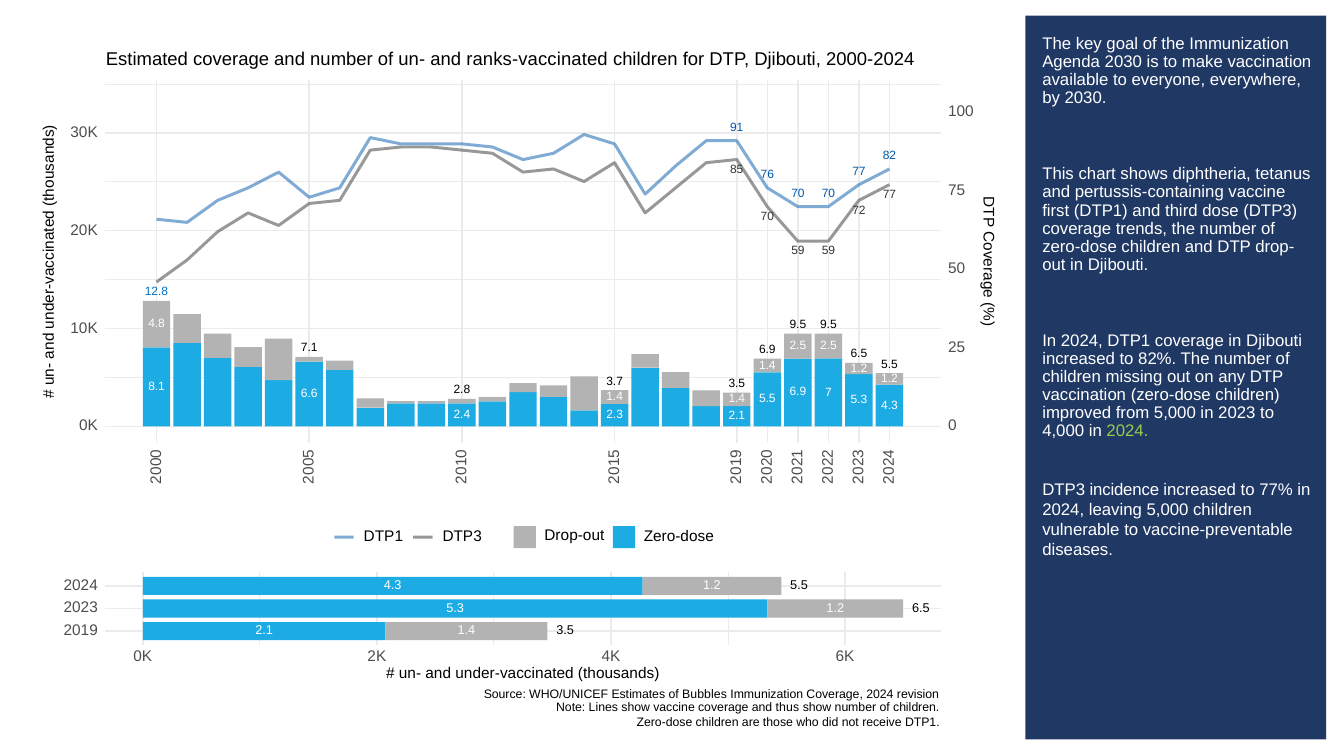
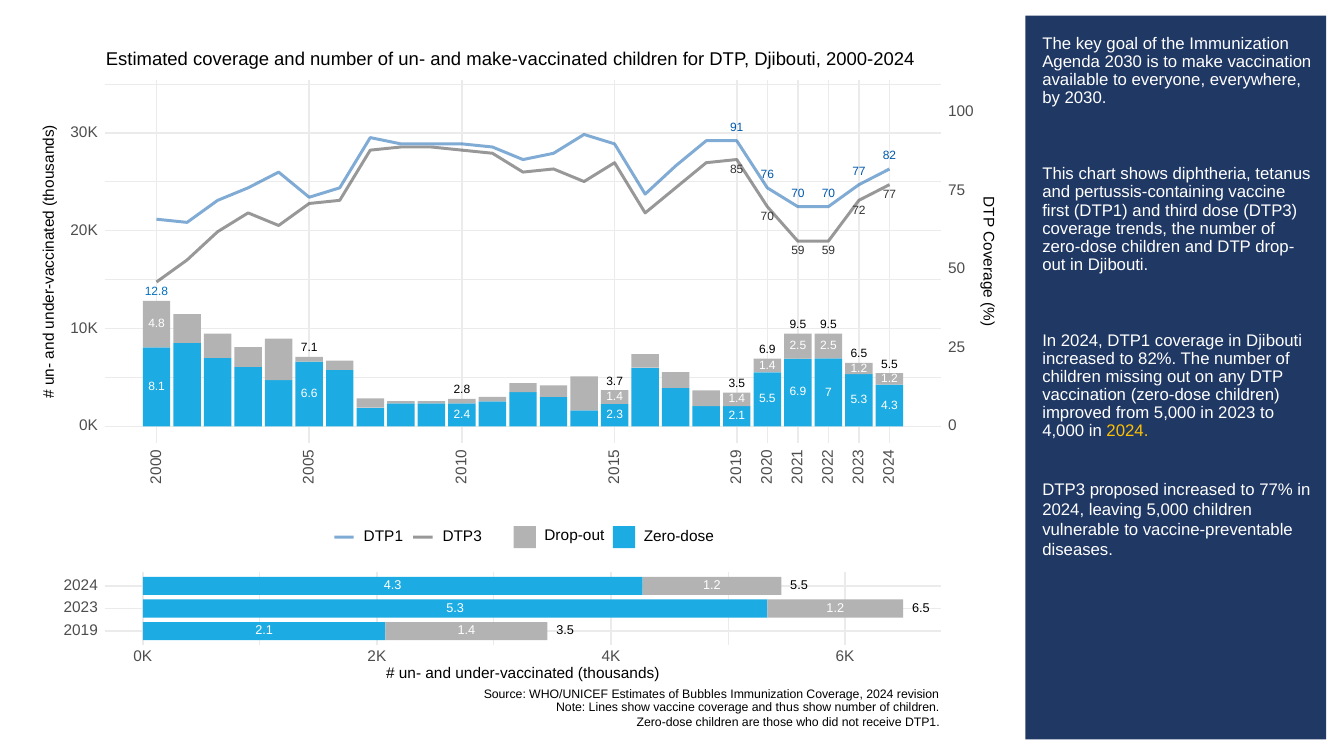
ranks-vaccinated: ranks-vaccinated -> make-vaccinated
2024 at (1127, 432) colour: light green -> yellow
incidence: incidence -> proposed
